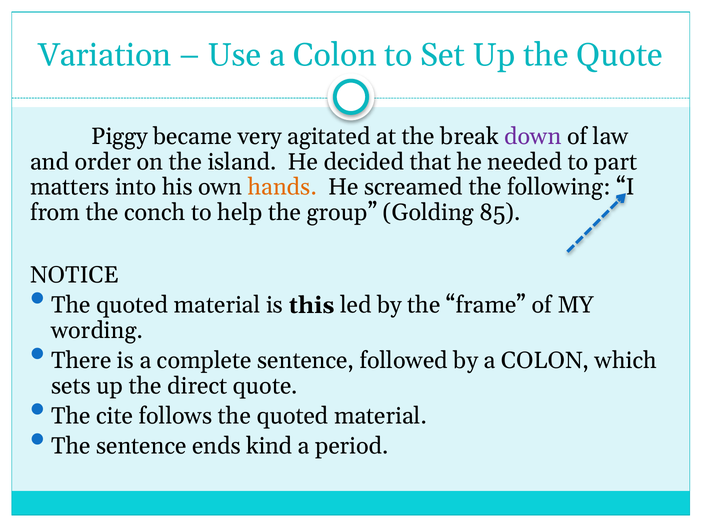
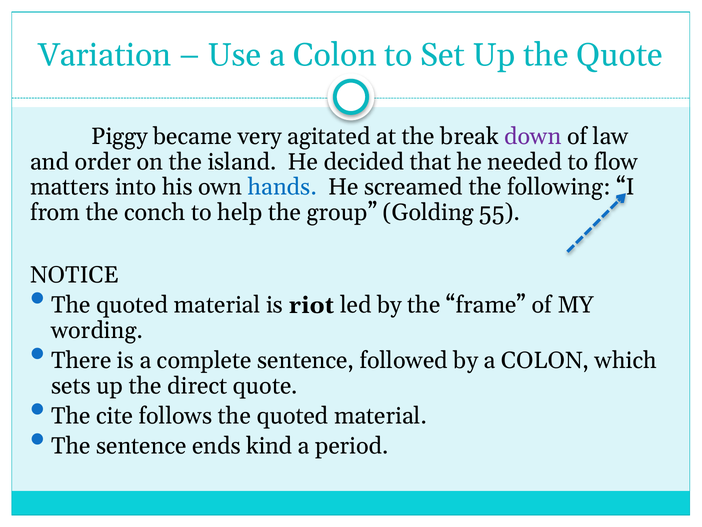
part: part -> flow
hands colour: orange -> blue
85: 85 -> 55
this: this -> riot
